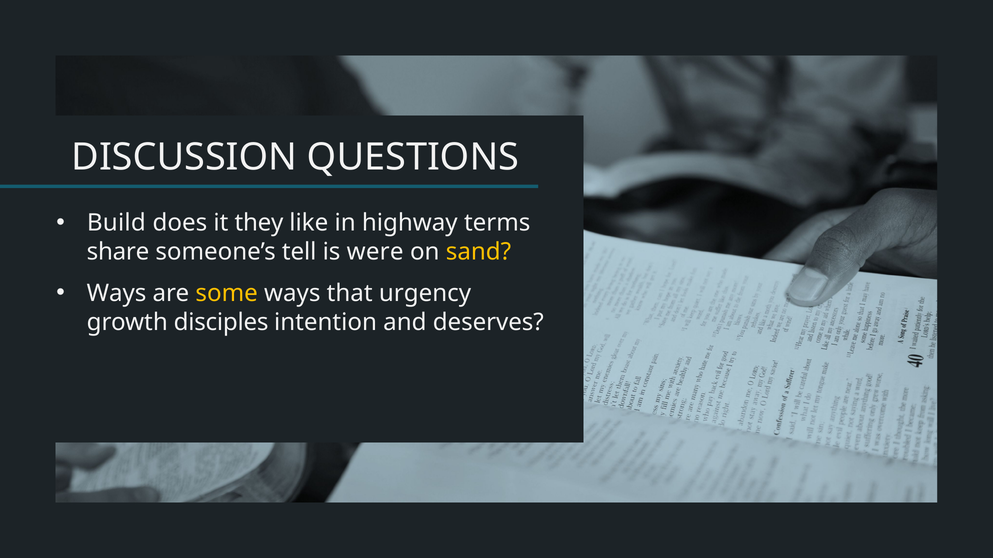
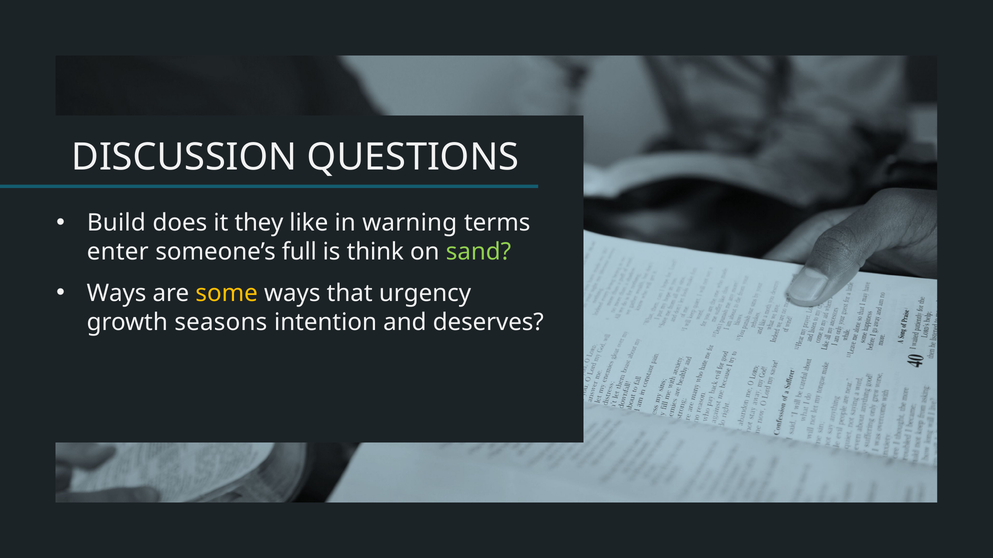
highway: highway -> warning
share: share -> enter
tell: tell -> full
were: were -> think
sand colour: yellow -> light green
disciples: disciples -> seasons
